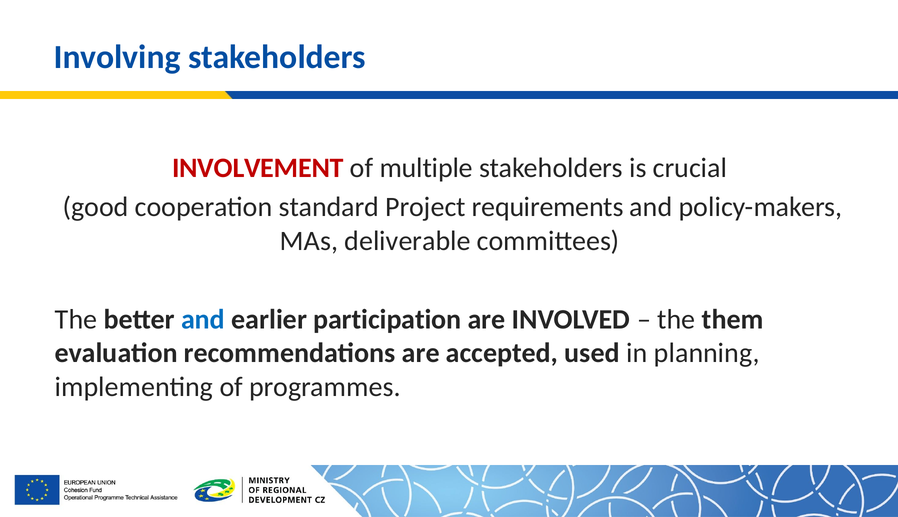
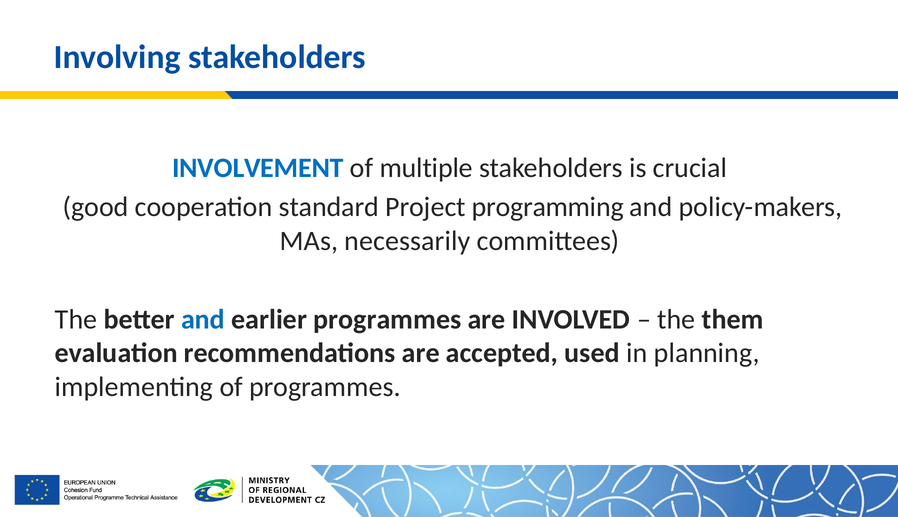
INVOLVEMENT colour: red -> blue
requirements: requirements -> programming
deliverable: deliverable -> necessarily
earlier participation: participation -> programmes
